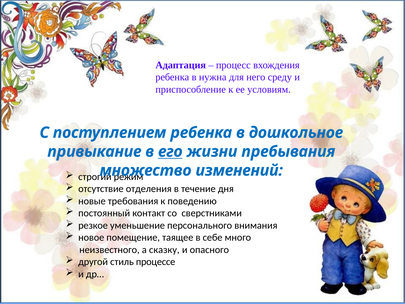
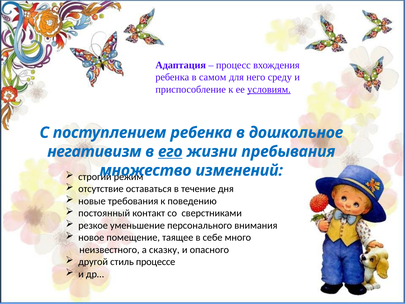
нужна: нужна -> самом
условиям underline: none -> present
привыкание: привыкание -> негативизм
отделения: отделения -> оставаться
